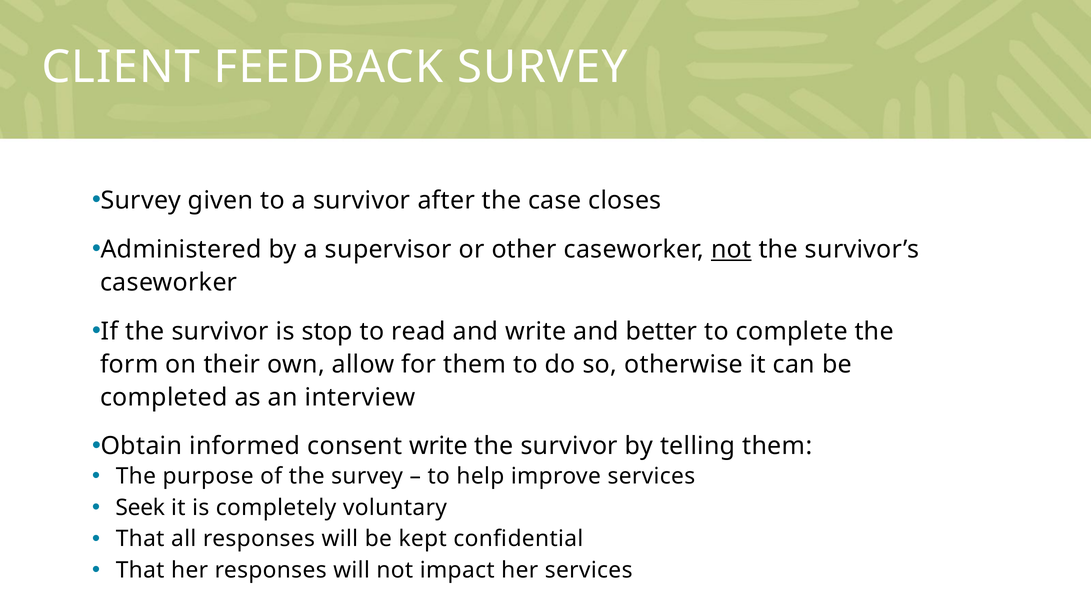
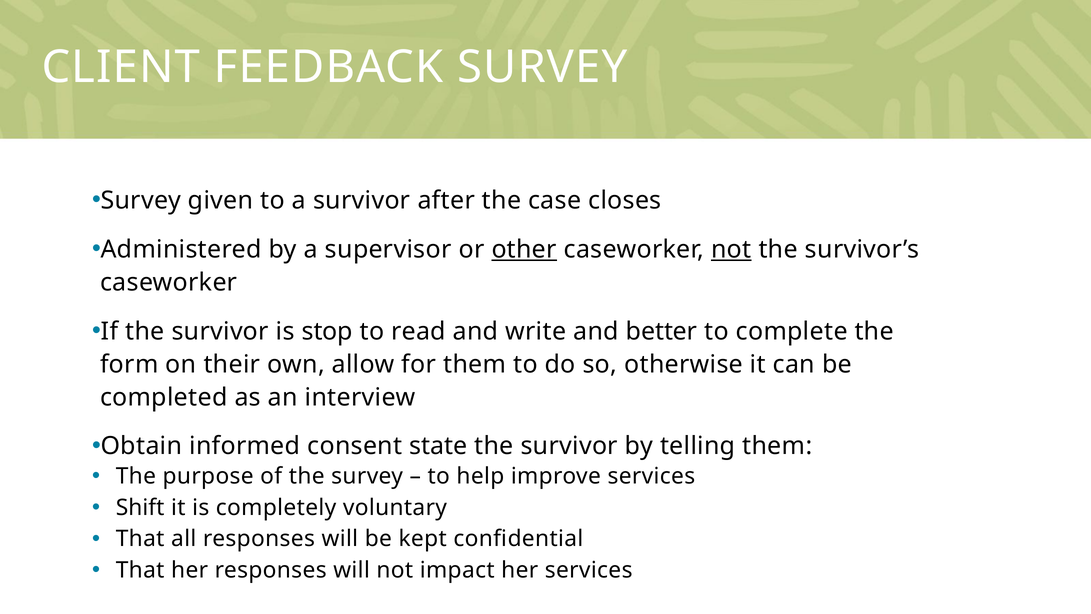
other underline: none -> present
consent write: write -> state
Seek: Seek -> Shift
